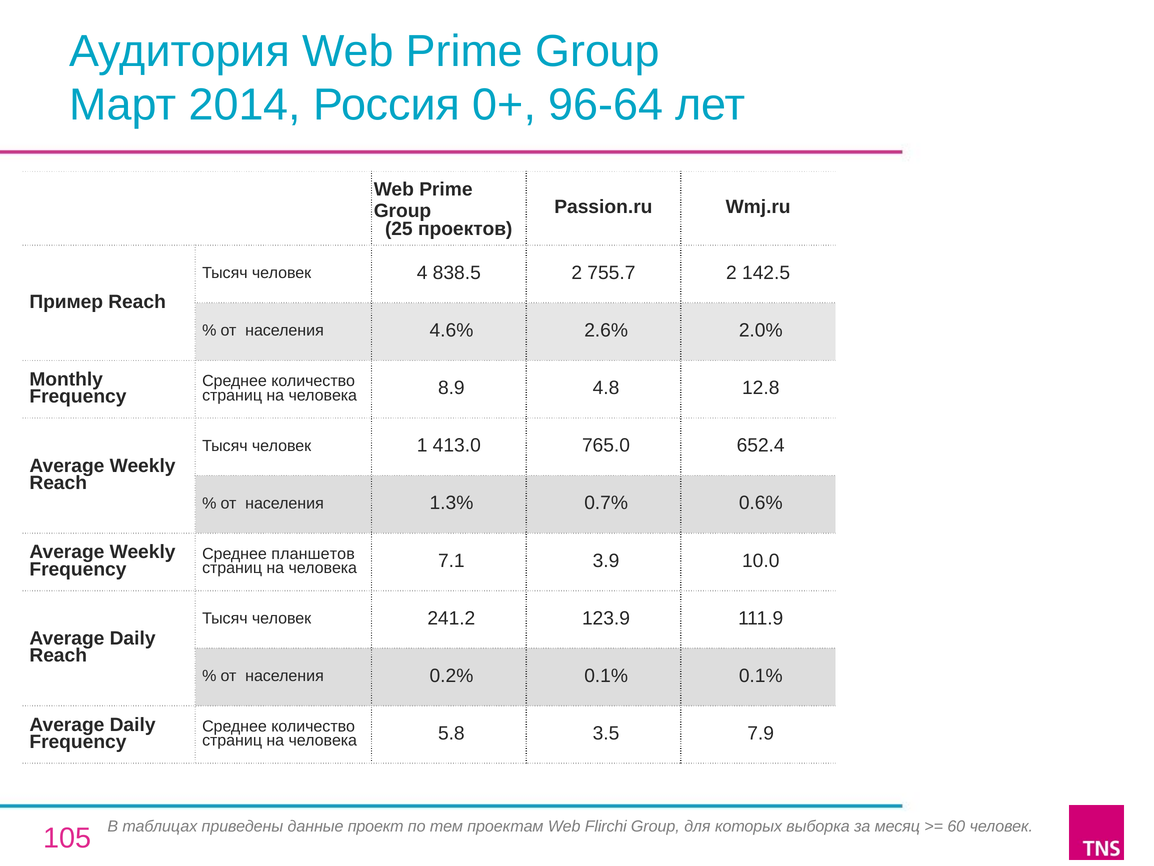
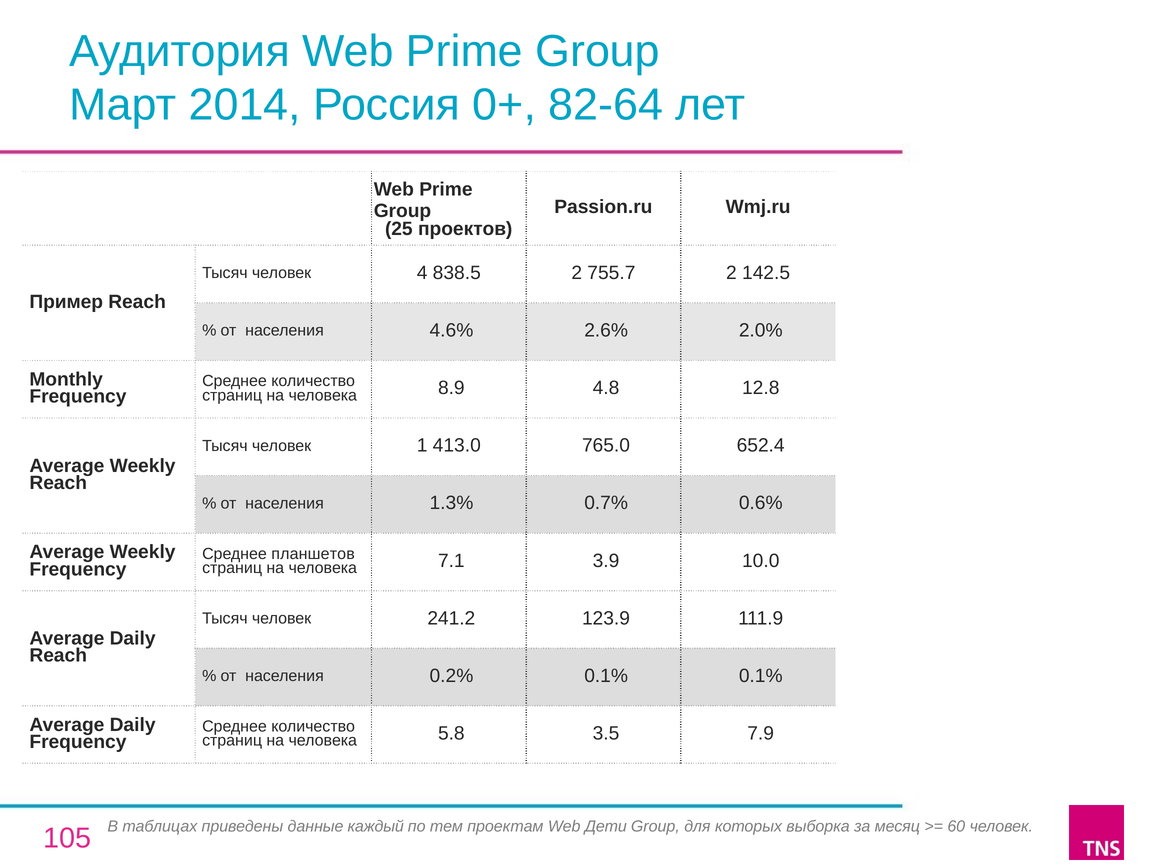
96-64: 96-64 -> 82-64
проект: проект -> каждый
Flirchi: Flirchi -> Дети
